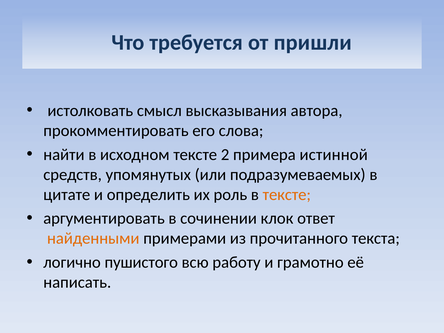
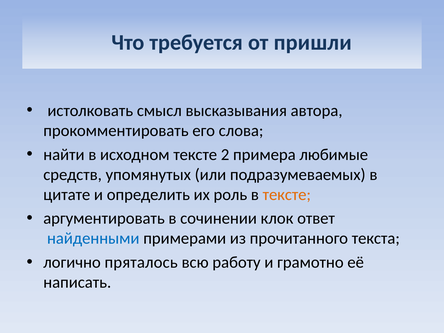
истинной: истинной -> любимые
найденными colour: orange -> blue
пушистого: пушистого -> пряталось
